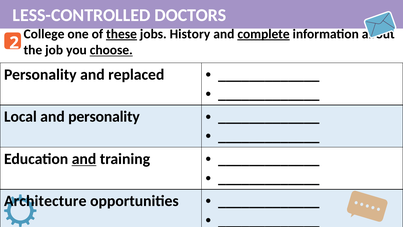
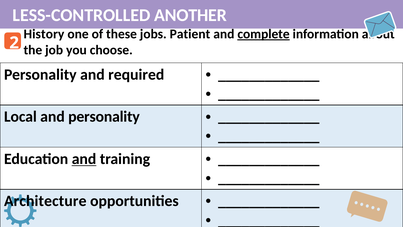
DOCTORS: DOCTORS -> ANOTHER
College: College -> History
these underline: present -> none
History: History -> Patient
choose underline: present -> none
replaced: replaced -> required
